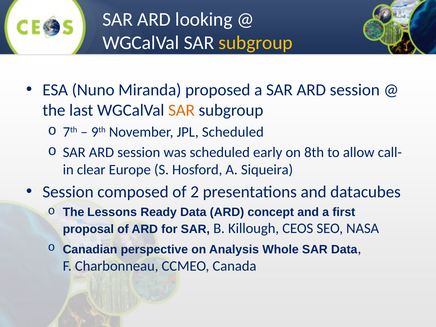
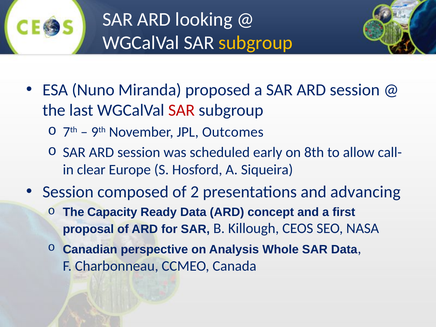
SAR at (182, 110) colour: orange -> red
JPL Scheduled: Scheduled -> Outcomes
datacubes: datacubes -> advancing
Lessons: Lessons -> Capacity
